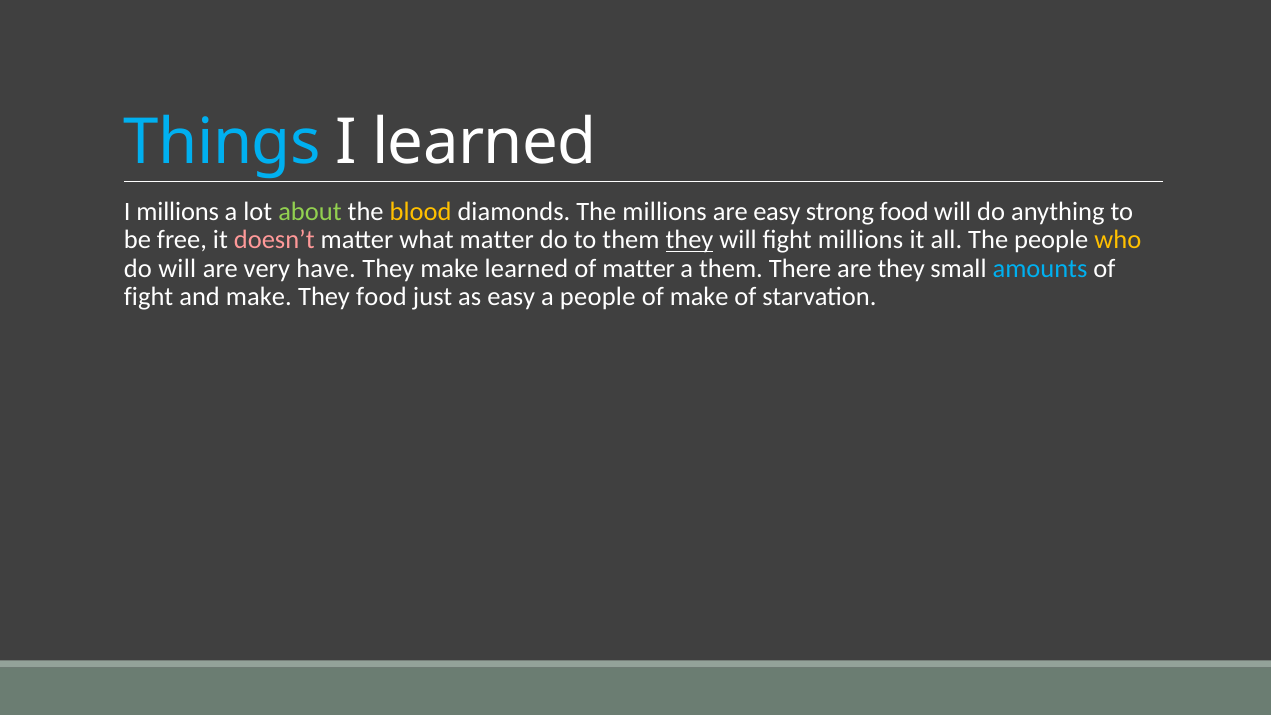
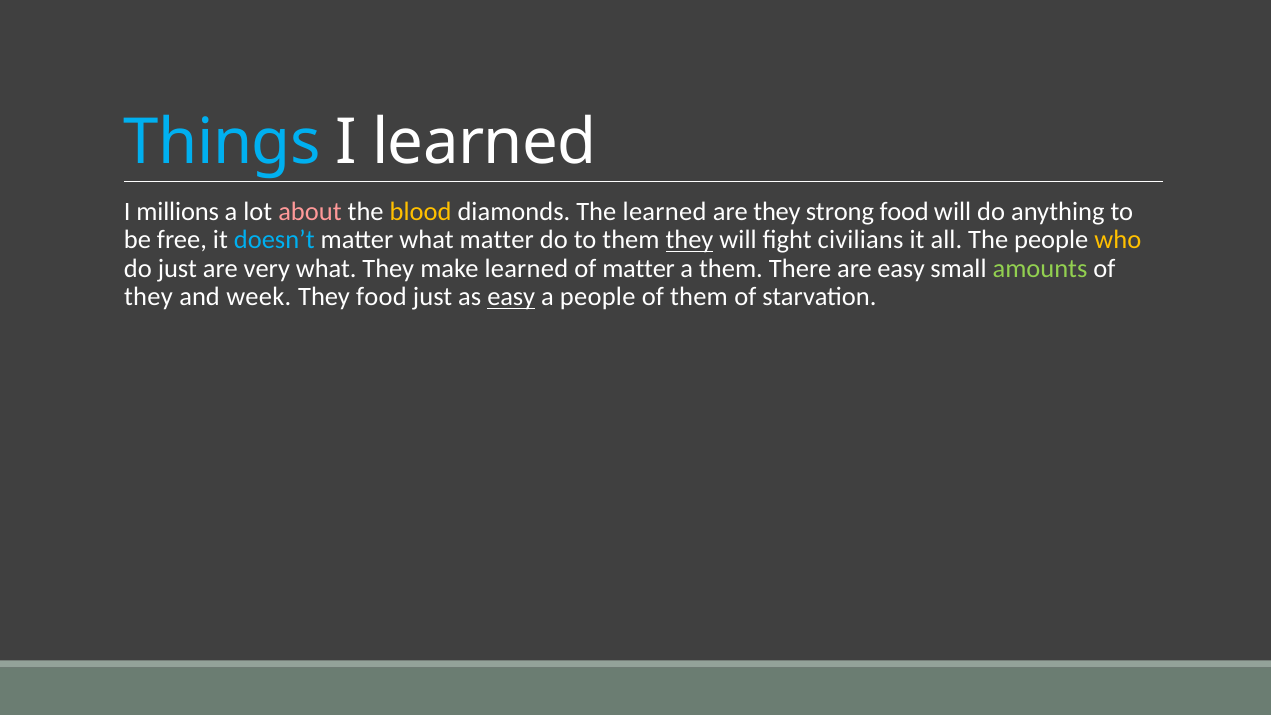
about colour: light green -> pink
The millions: millions -> learned
are easy: easy -> they
doesn’t colour: pink -> light blue
fight millions: millions -> civilians
do will: will -> just
very have: have -> what
are they: they -> easy
amounts colour: light blue -> light green
fight at (149, 297): fight -> they
and make: make -> week
easy at (511, 297) underline: none -> present
of make: make -> them
